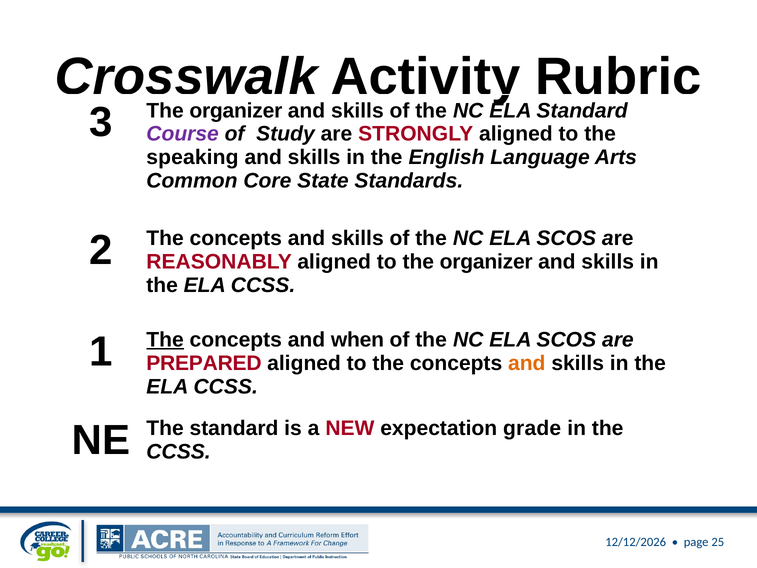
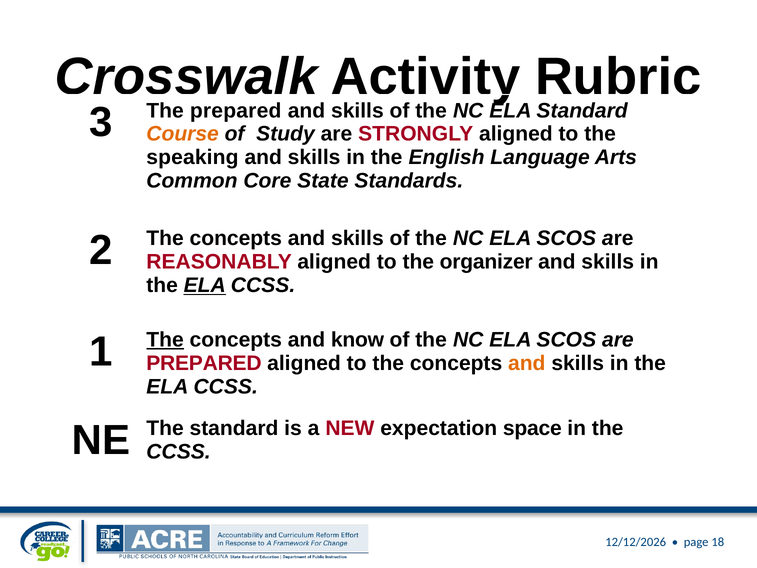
3 The organizer: organizer -> prepared
Course colour: purple -> orange
ELA at (205, 285) underline: none -> present
when: when -> know
grade: grade -> space
25: 25 -> 18
